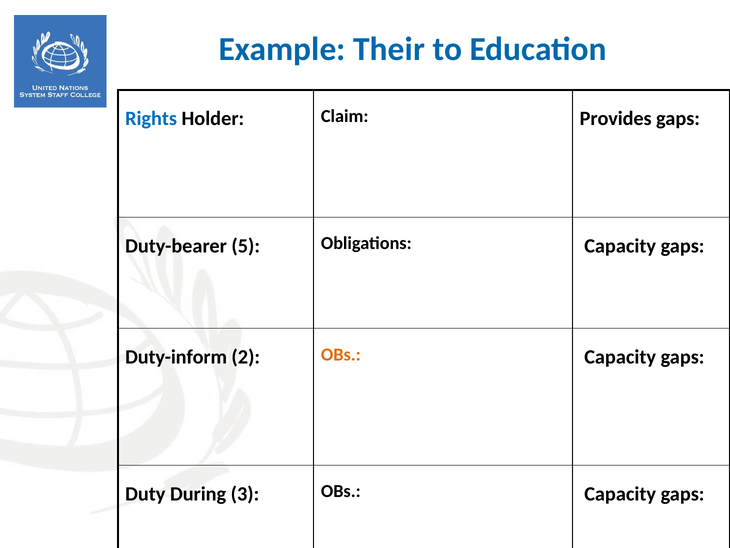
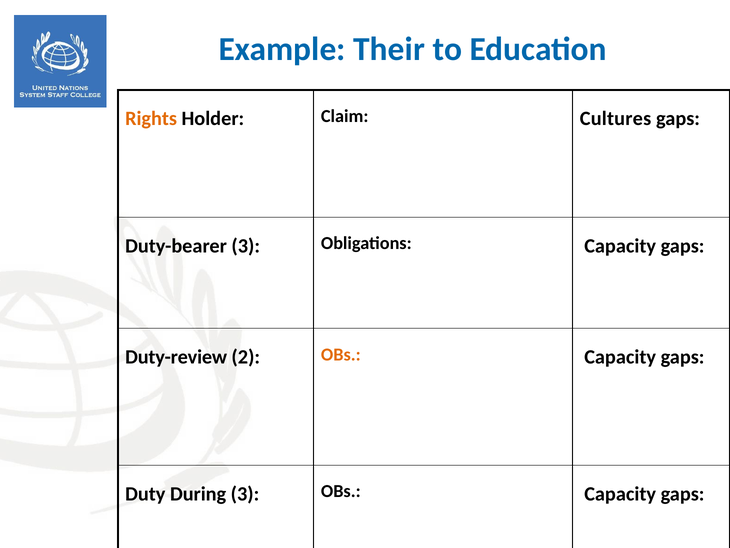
Rights colour: blue -> orange
Provides: Provides -> Cultures
Duty-bearer 5: 5 -> 3
Duty-inform: Duty-inform -> Duty-review
